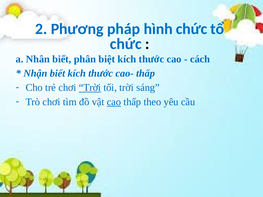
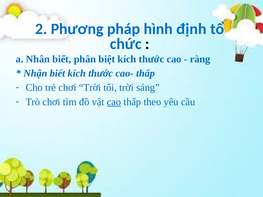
hình chức: chức -> định
cách: cách -> ràng
Trời at (90, 88) underline: present -> none
